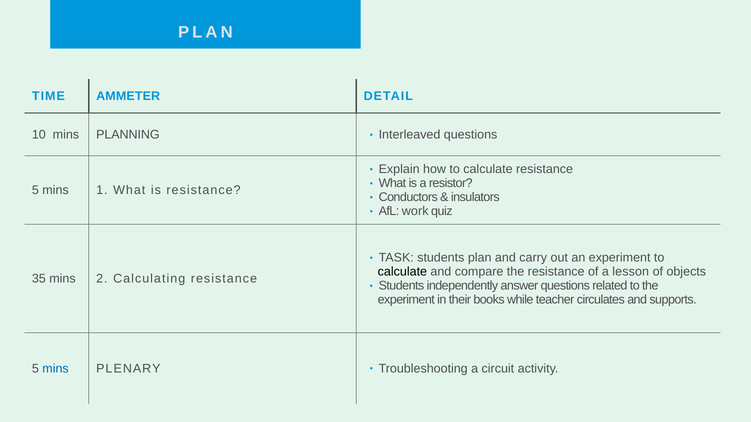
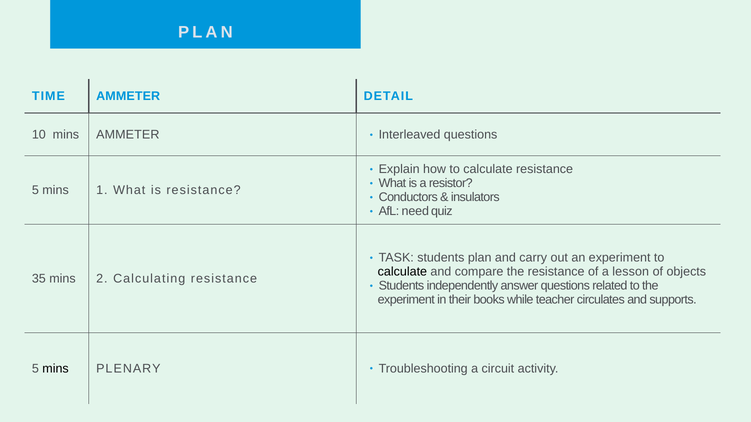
mins PLANNING: PLANNING -> AMMETER
work: work -> need
mins at (56, 369) colour: blue -> black
